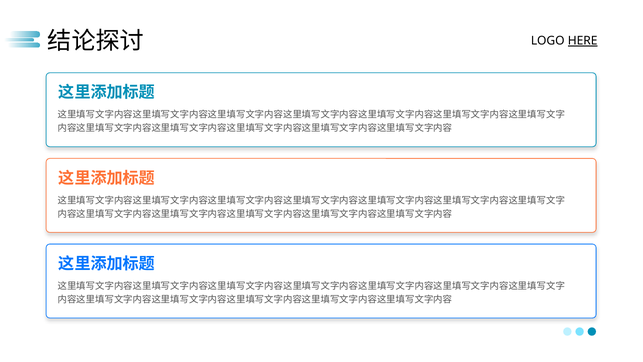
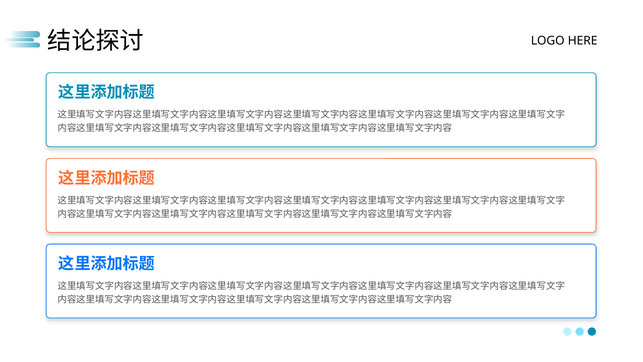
HERE underline: present -> none
